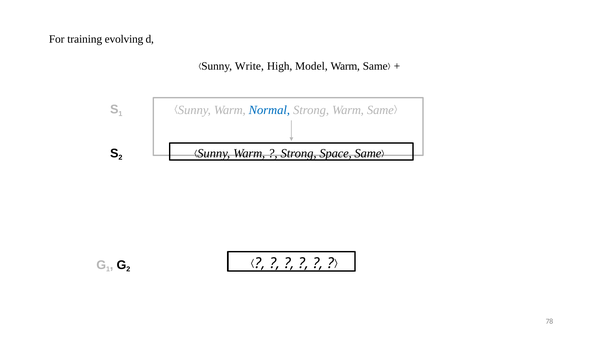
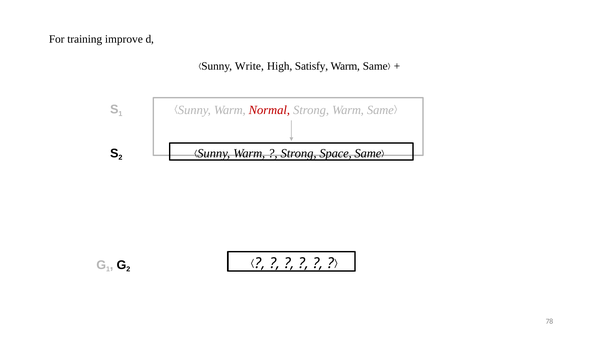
evolving: evolving -> improve
Model: Model -> Satisfy
Normal colour: blue -> red
